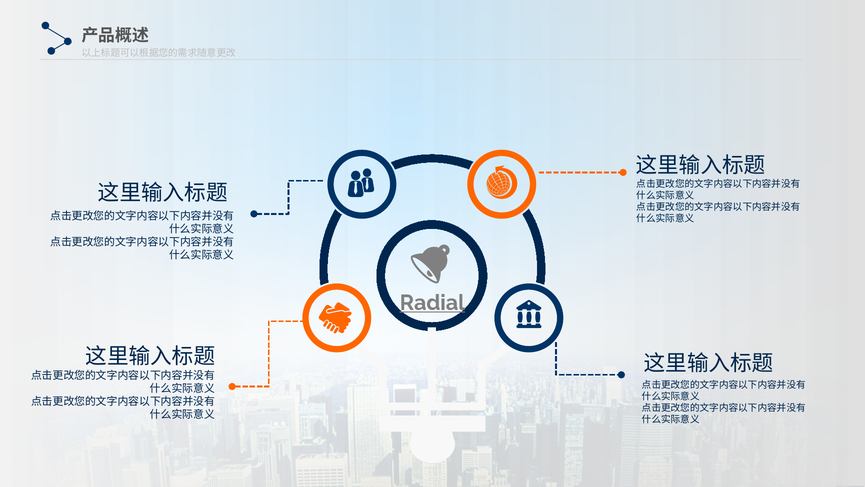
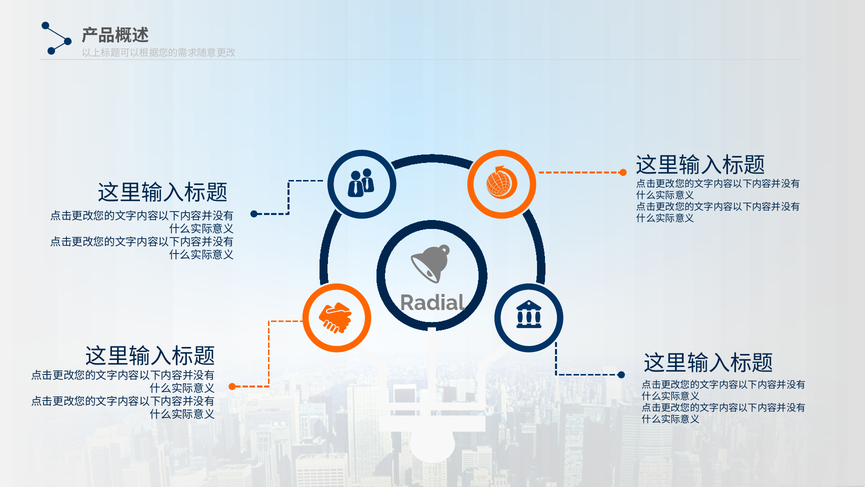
Radial underline: present -> none
